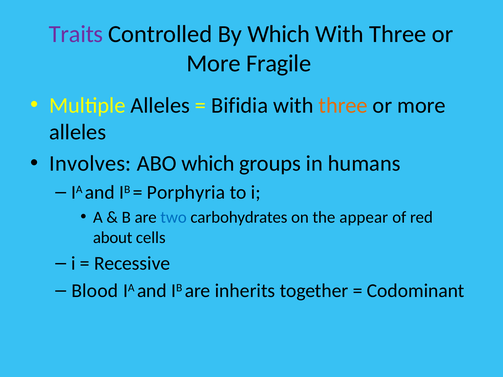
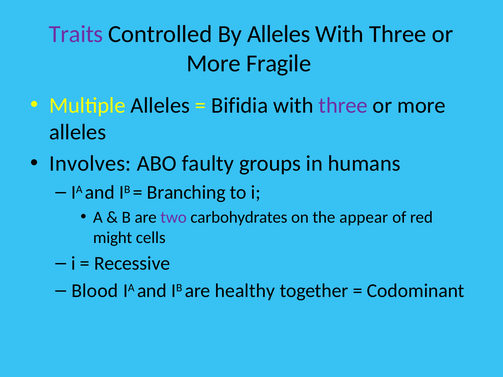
By Which: Which -> Alleles
three at (343, 106) colour: orange -> purple
ABO which: which -> faulty
Porphyria: Porphyria -> Branching
two colour: blue -> purple
about: about -> might
inherits: inherits -> healthy
